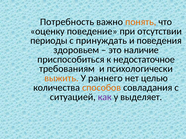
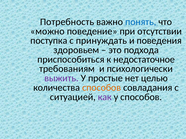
понять colour: orange -> blue
оценку: оценку -> можно
периоды: периоды -> поступка
наличие: наличие -> подхода
выжить colour: orange -> purple
раннего: раннего -> простые
у выделяет: выделяет -> способов
